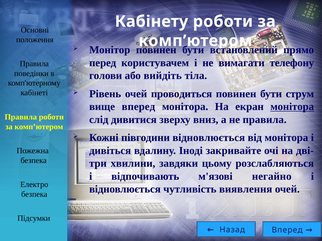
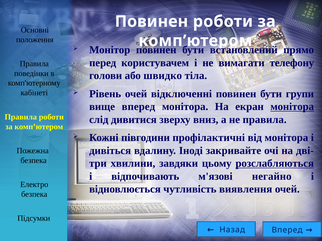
Кабінету at (151, 22): Кабінету -> Повинен
вийдіть: вийдіть -> швидко
проводиться: проводиться -> відключенні
струм: струм -> групи
півгодини відновлюється: відновлюється -> профілактичні
розслабляються underline: none -> present
